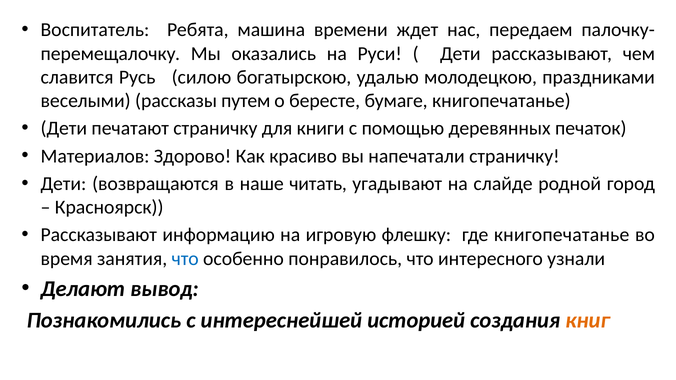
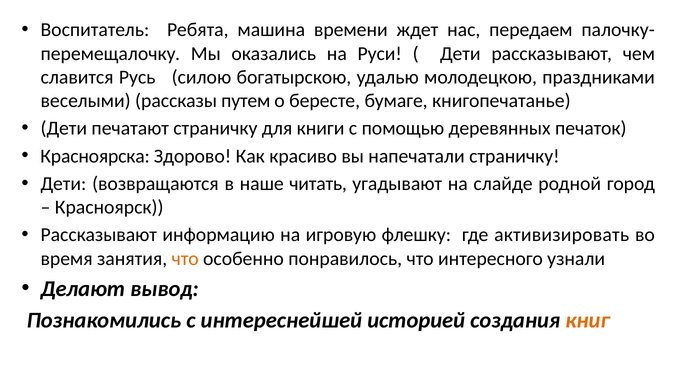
Материалов: Материалов -> Красноярска
где книгопечатанье: книгопечатанье -> активизировать
что at (185, 259) colour: blue -> orange
